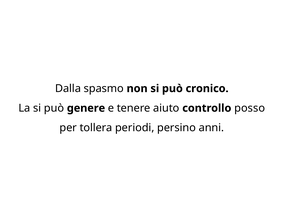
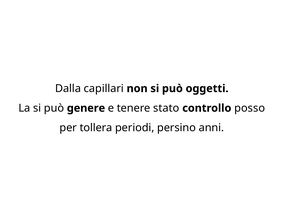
spasmo: spasmo -> capillari
cronico: cronico -> oggetti
aiuto: aiuto -> stato
